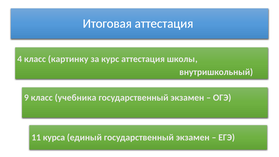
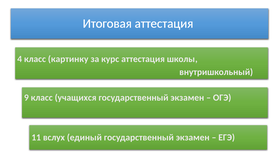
учебника: учебника -> учащихся
курса: курса -> вслух
